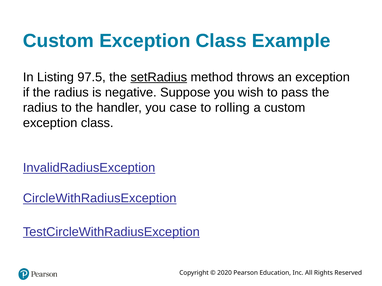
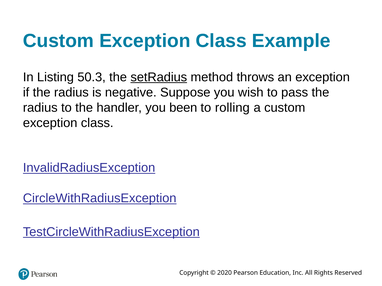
97.5: 97.5 -> 50.3
case: case -> been
